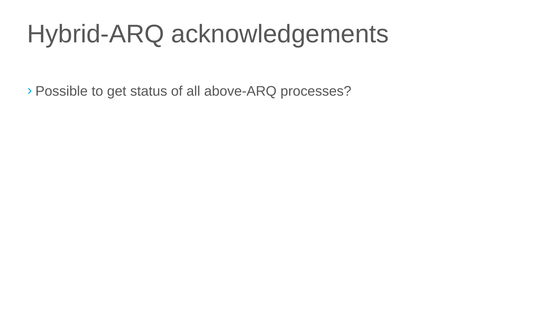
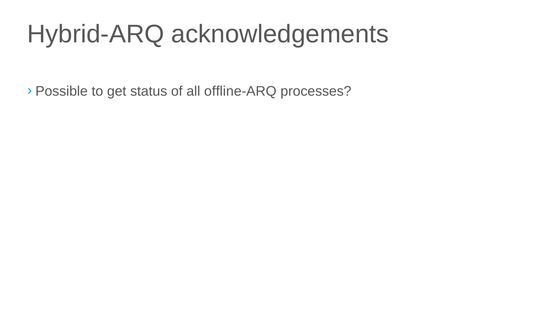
above-ARQ: above-ARQ -> offline-ARQ
